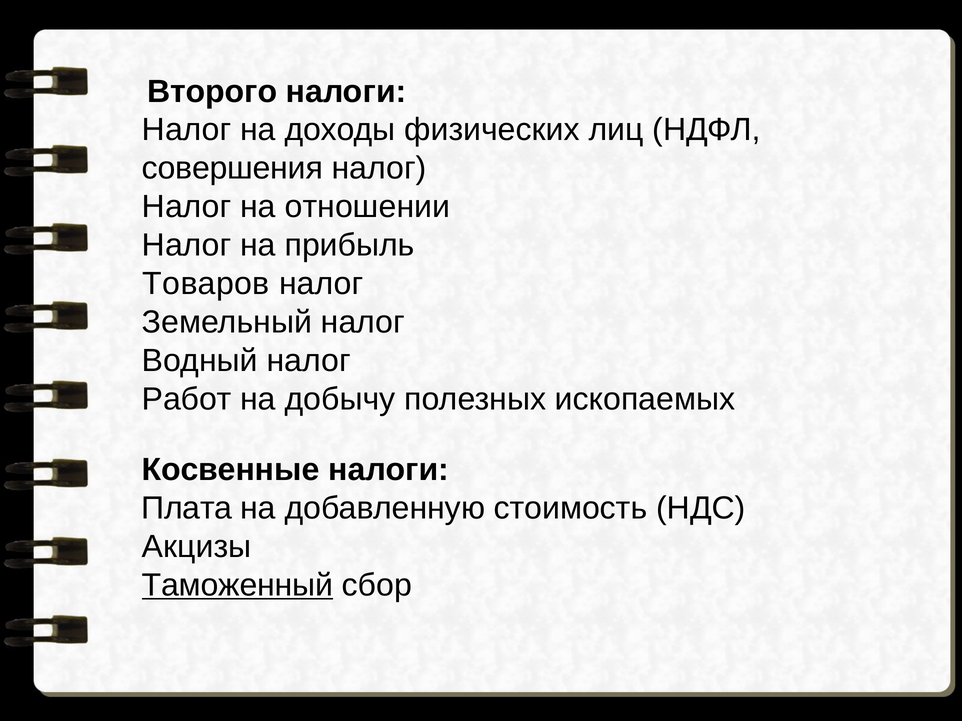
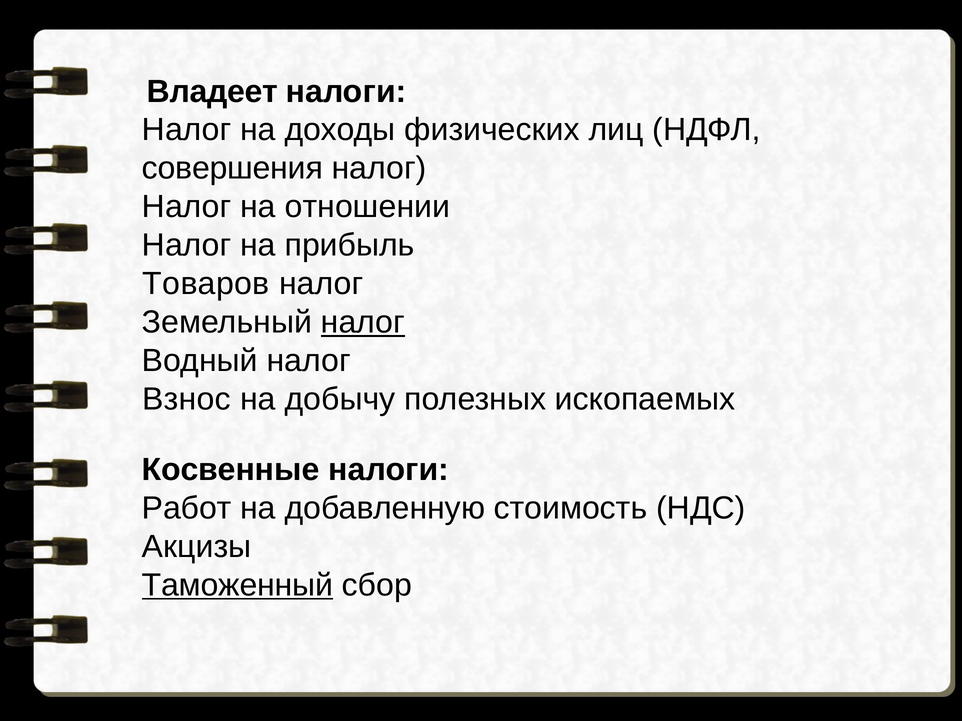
Второго: Второго -> Владеет
налог at (363, 322) underline: none -> present
Работ: Работ -> Взнос
Плата: Плата -> Работ
